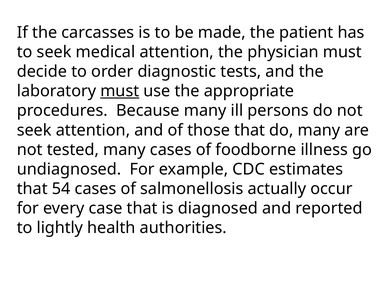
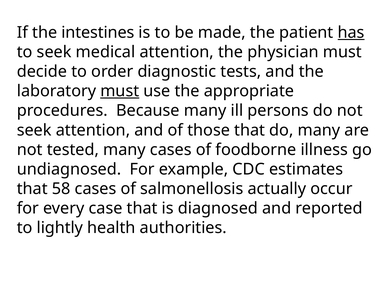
carcasses: carcasses -> intestines
has underline: none -> present
54: 54 -> 58
